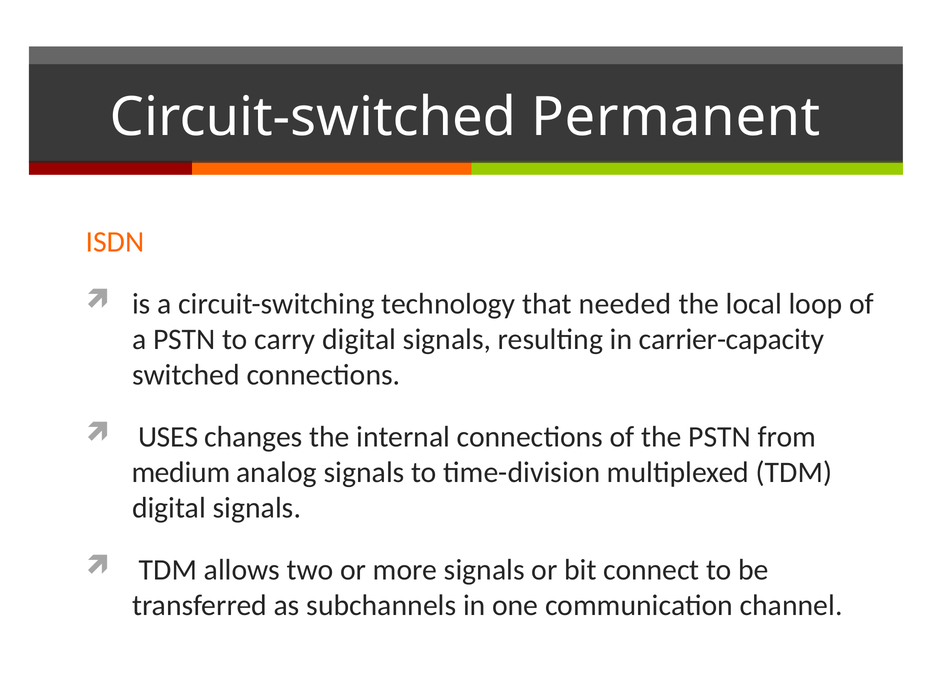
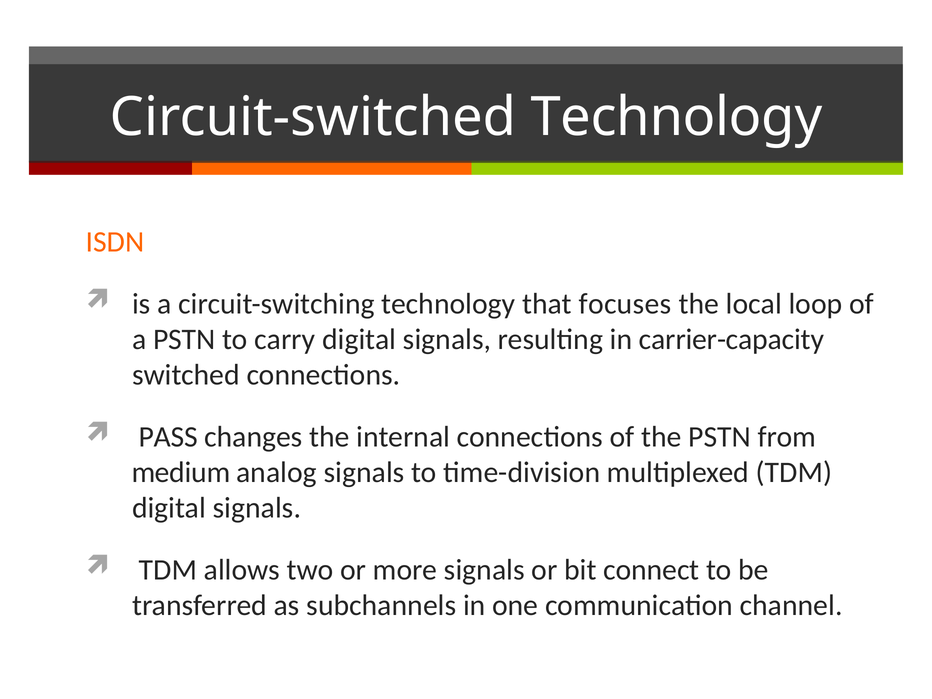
Circuit-switched Permanent: Permanent -> Technology
needed: needed -> focuses
USES: USES -> PASS
